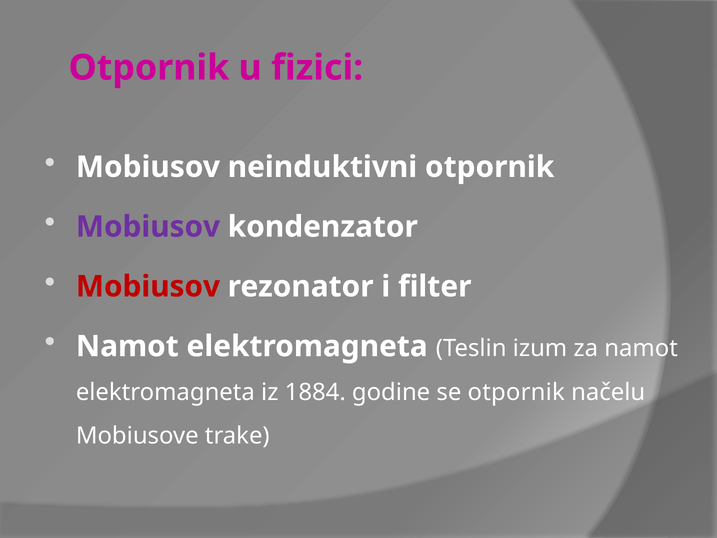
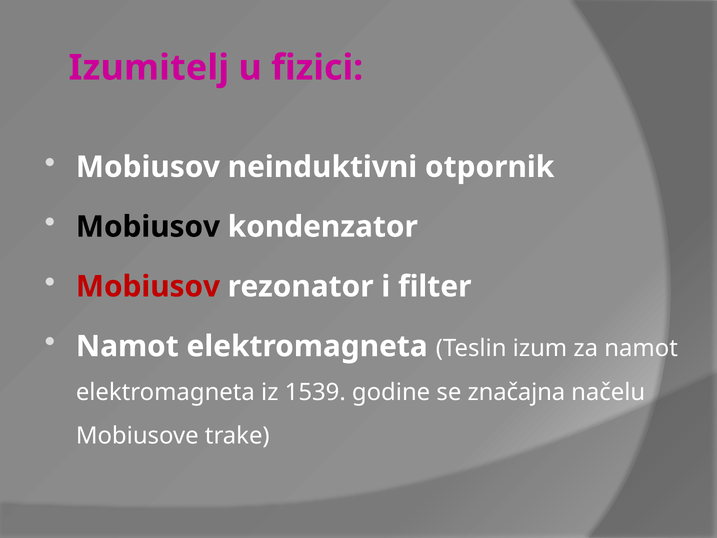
Otpornik at (149, 68): Otpornik -> Izumitelj
Mobiusov at (148, 227) colour: purple -> black
1884: 1884 -> 1539
se otpornik: otpornik -> značajna
